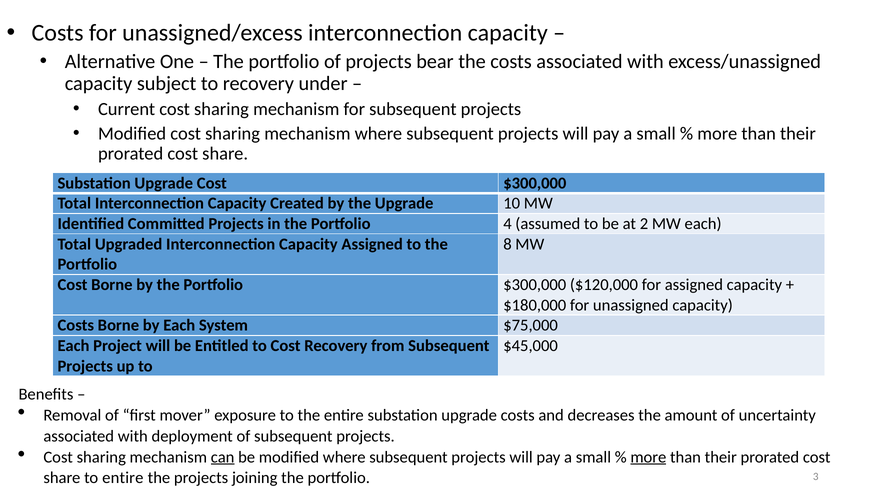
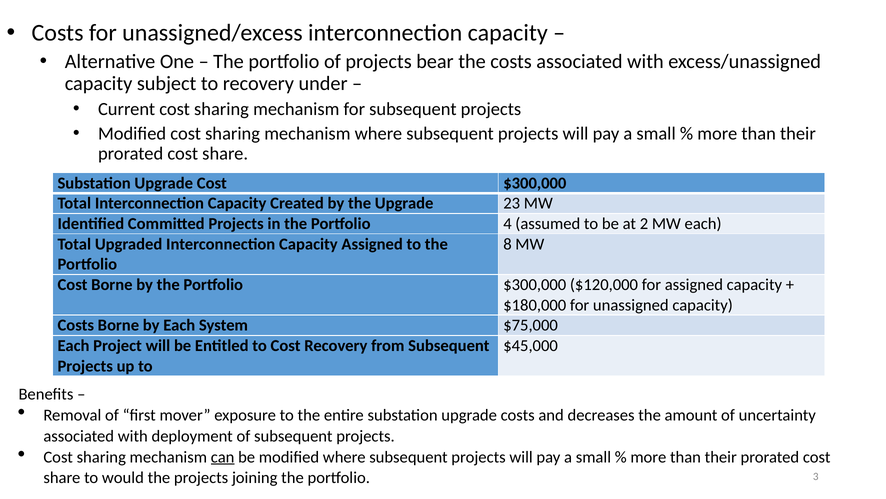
10: 10 -> 23
more at (648, 456) underline: present -> none
to entire: entire -> would
